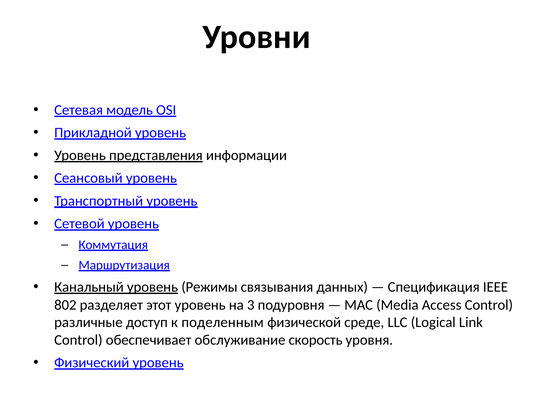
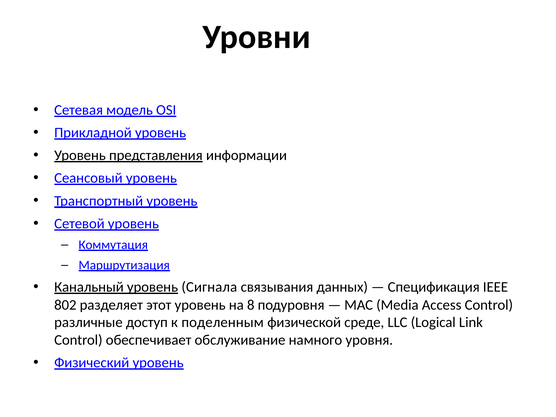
Режимы: Режимы -> Сигнала
3: 3 -> 8
скорость: скорость -> намного
